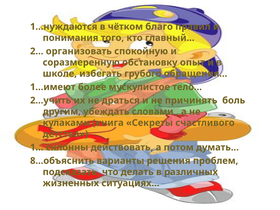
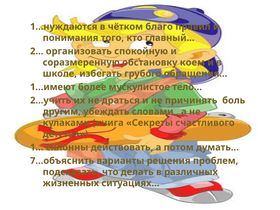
опыт: опыт -> коем
8…объяснить: 8…объяснить -> 7…объяснить
